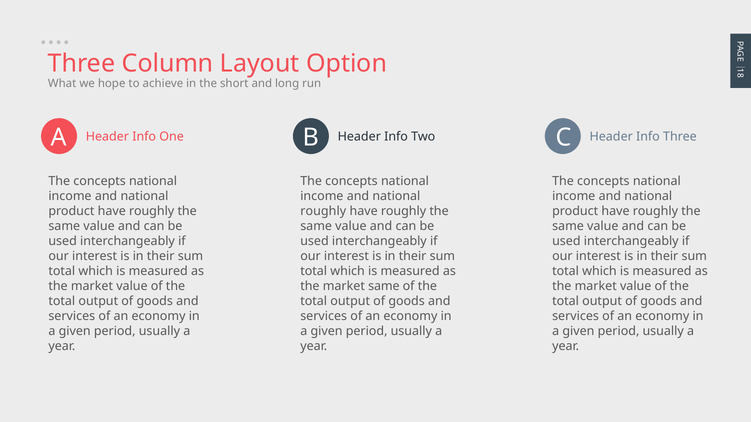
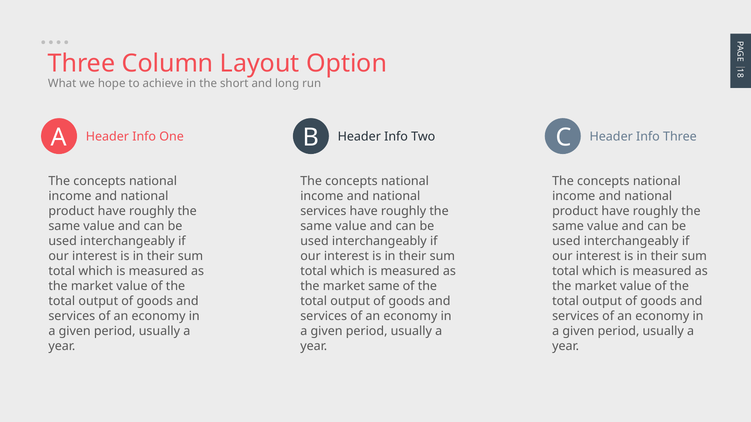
roughly at (323, 211): roughly -> services
